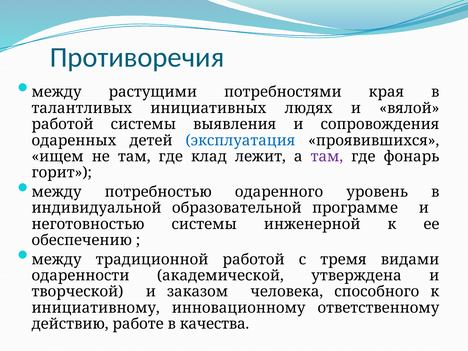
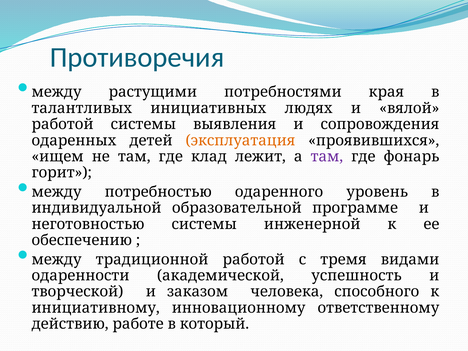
эксплуатация colour: blue -> orange
утверждена: утверждена -> успешность
качества: качества -> который
